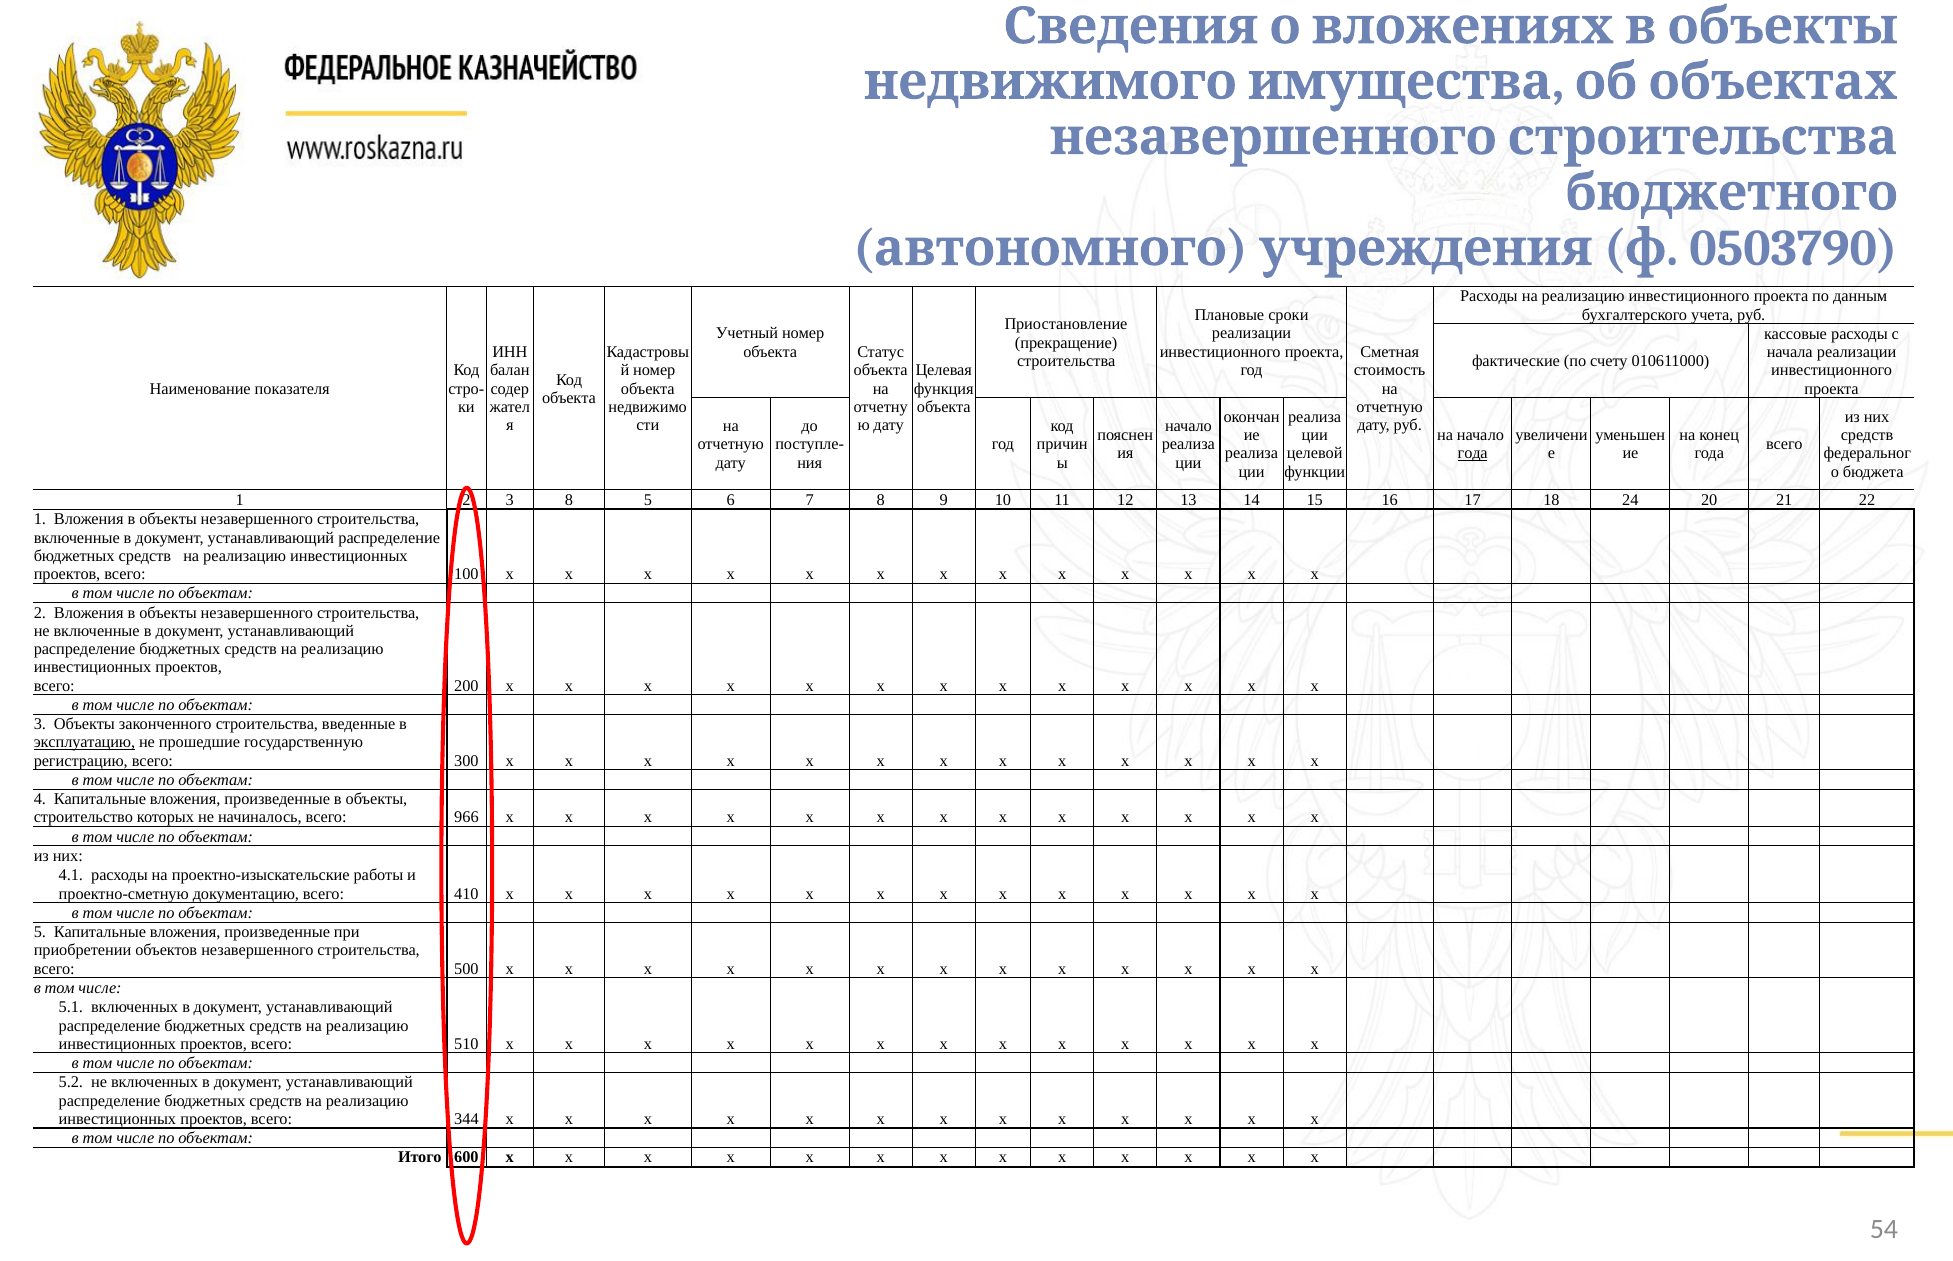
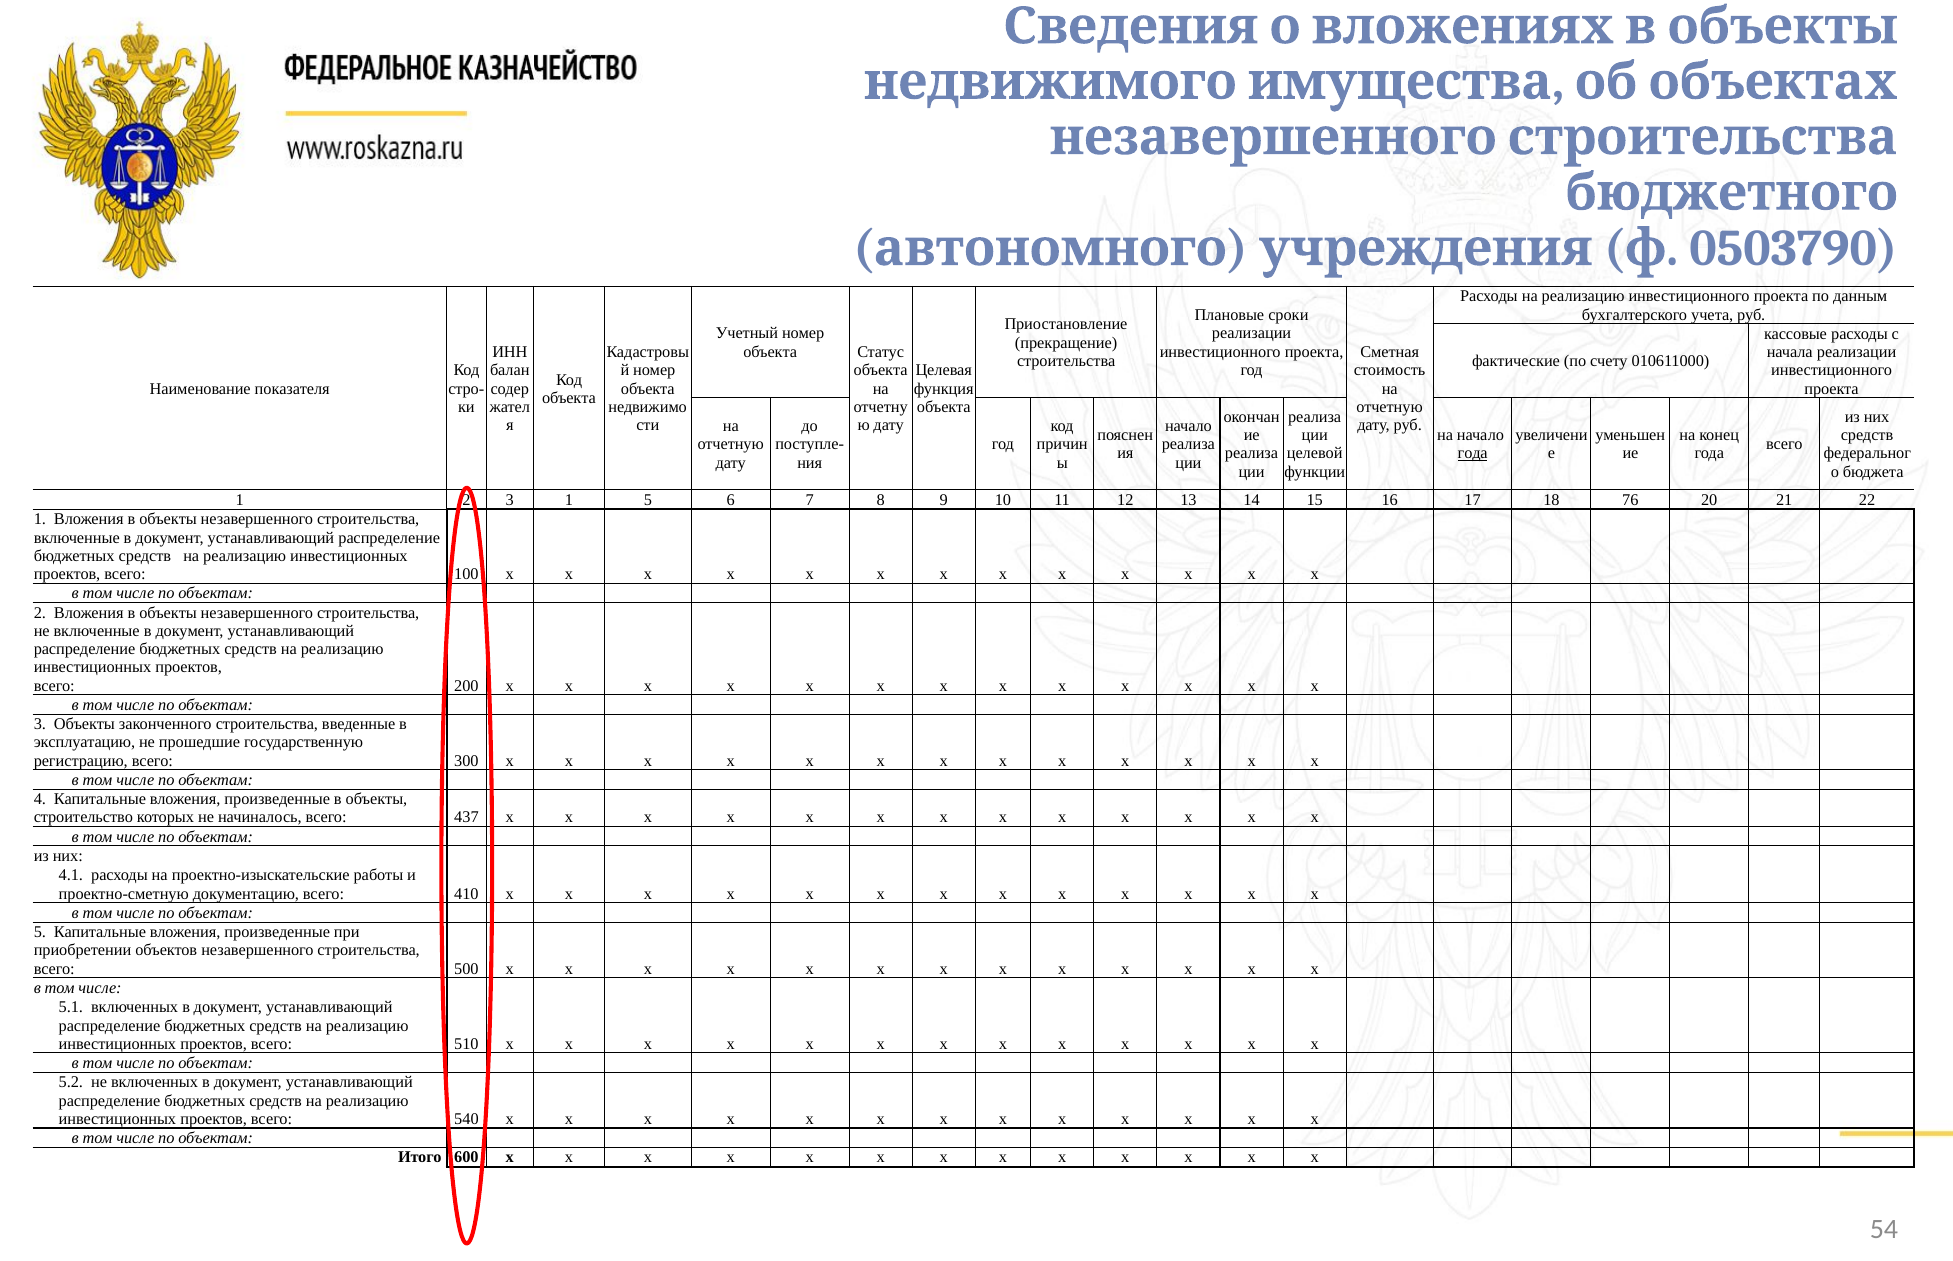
3 8: 8 -> 1
24: 24 -> 76
эксплуатацию underline: present -> none
966: 966 -> 437
344: 344 -> 540
